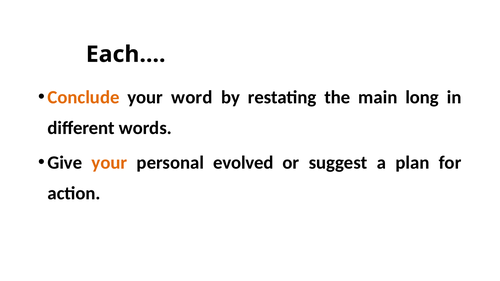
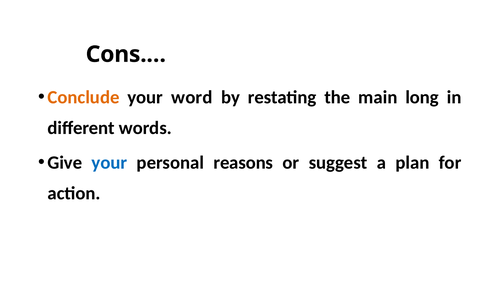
Each.…: Each.… -> Cons.…
your at (109, 163) colour: orange -> blue
evolved: evolved -> reasons
